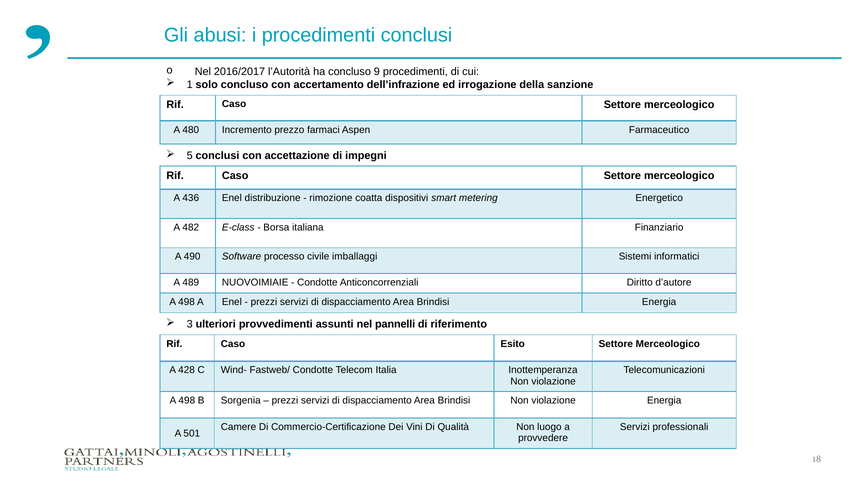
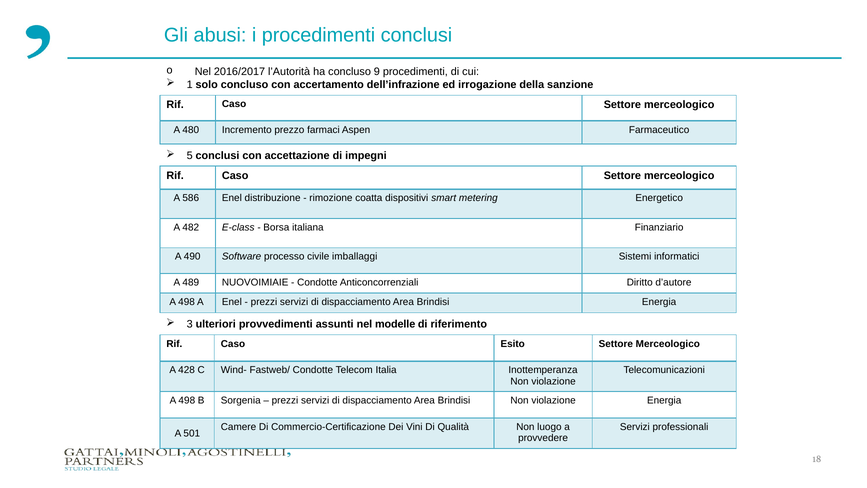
436: 436 -> 586
pannelli: pannelli -> modelle
